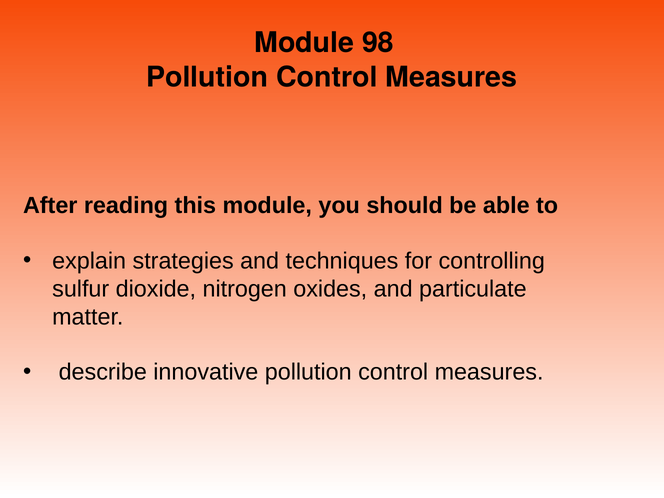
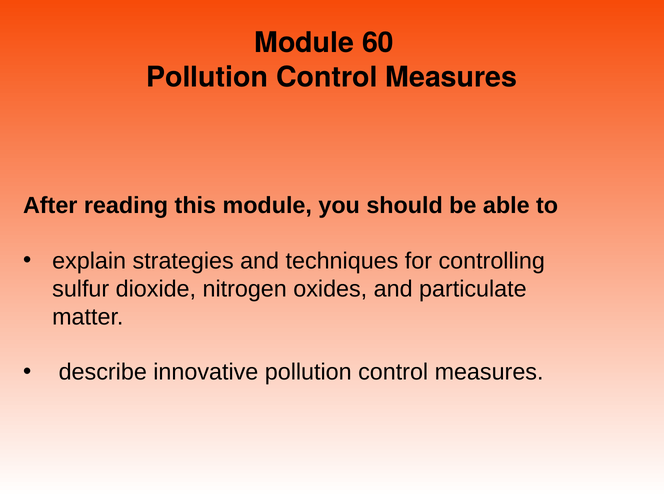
98: 98 -> 60
